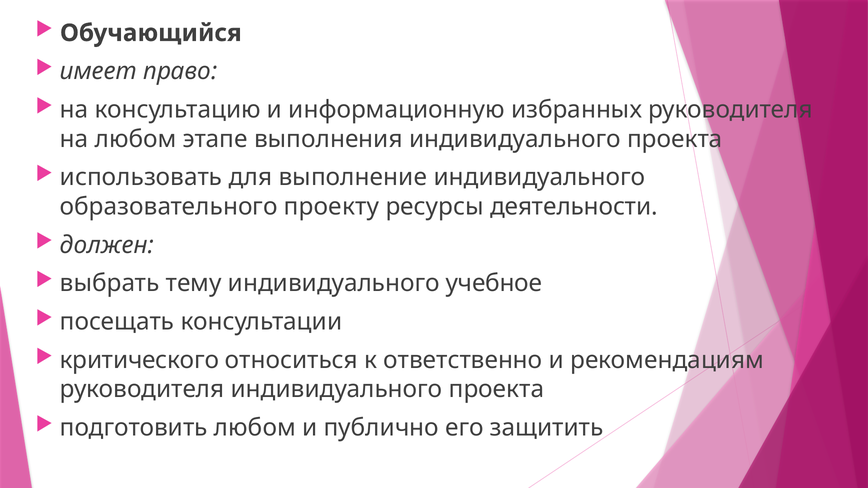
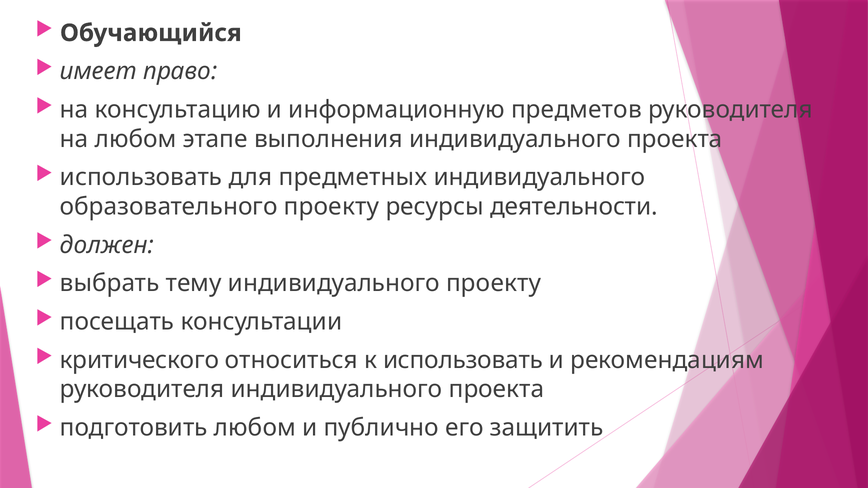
избранных: избранных -> предметов
выполнение: выполнение -> предметных
индивидуального учебное: учебное -> проекту
к ответственно: ответственно -> использовать
